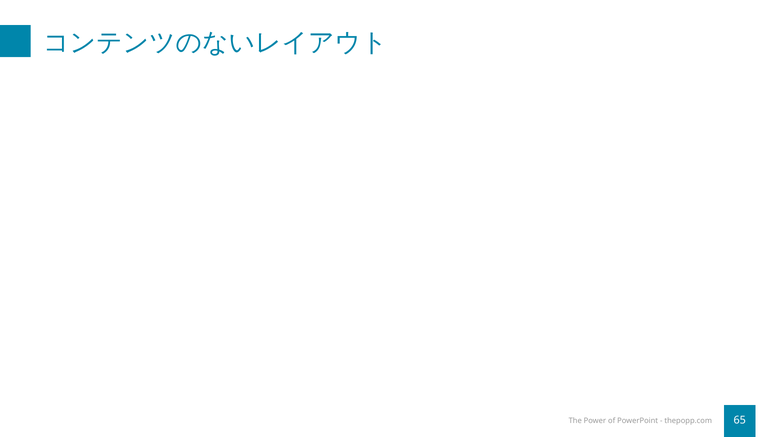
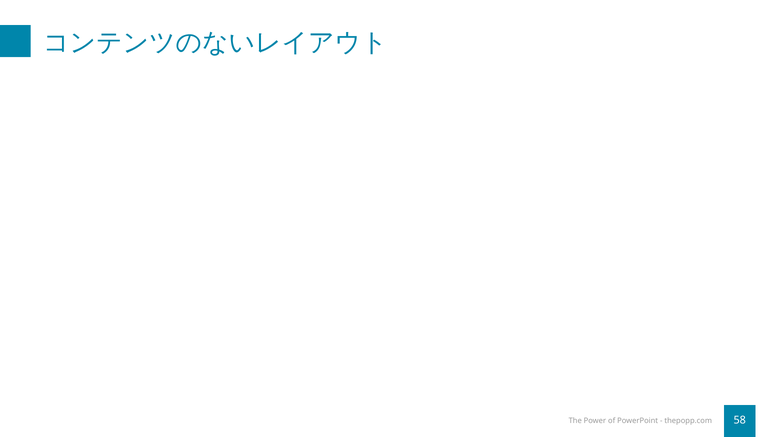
65: 65 -> 58
